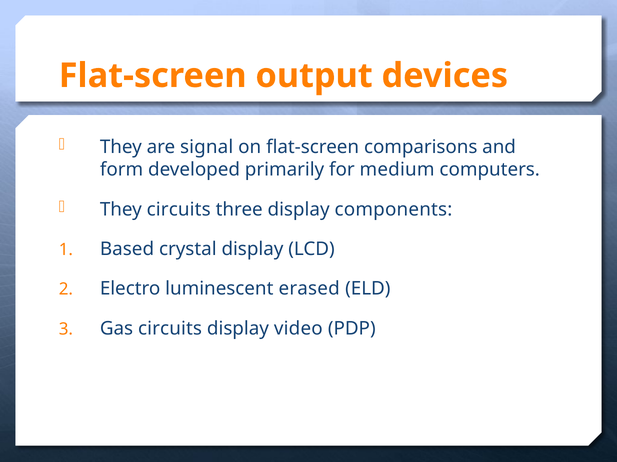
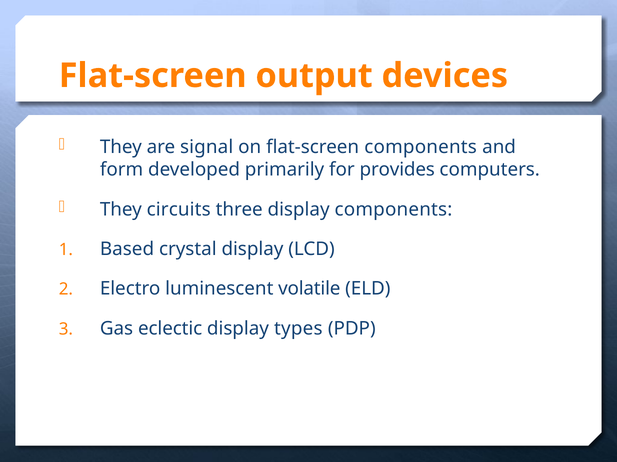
flat-screen comparisons: comparisons -> components
medium: medium -> provides
erased: erased -> volatile
Gas circuits: circuits -> eclectic
video: video -> types
